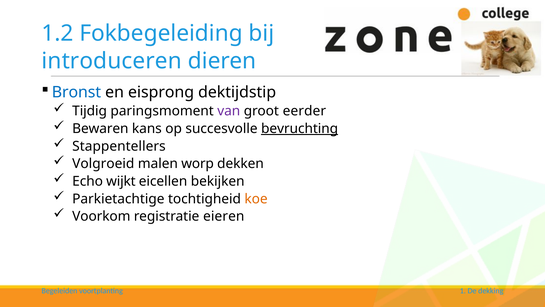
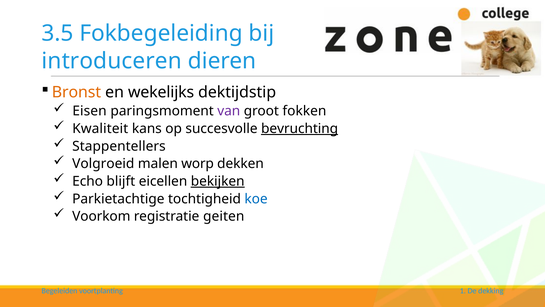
1.2: 1.2 -> 3.5
Bronst colour: blue -> orange
eisprong: eisprong -> wekelijks
Tijdig: Tijdig -> Eisen
eerder: eerder -> fokken
Bewaren: Bewaren -> Kwaliteit
wijkt: wijkt -> blijft
bekijken underline: none -> present
koe colour: orange -> blue
eieren: eieren -> geiten
